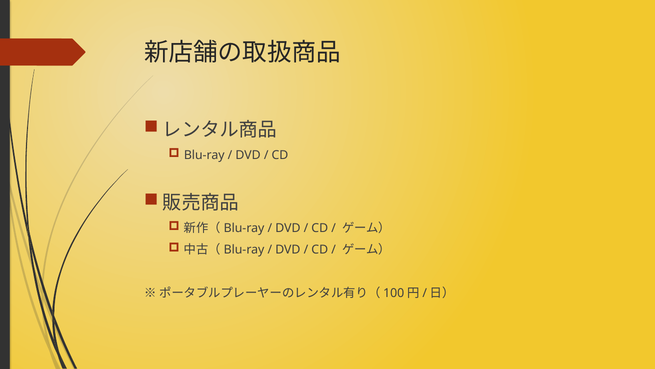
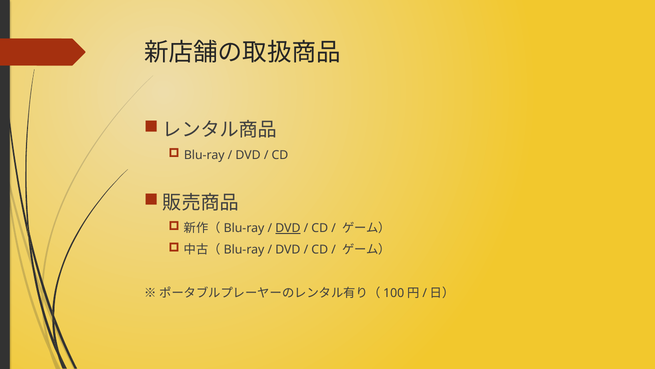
DVD at (288, 228) underline: none -> present
